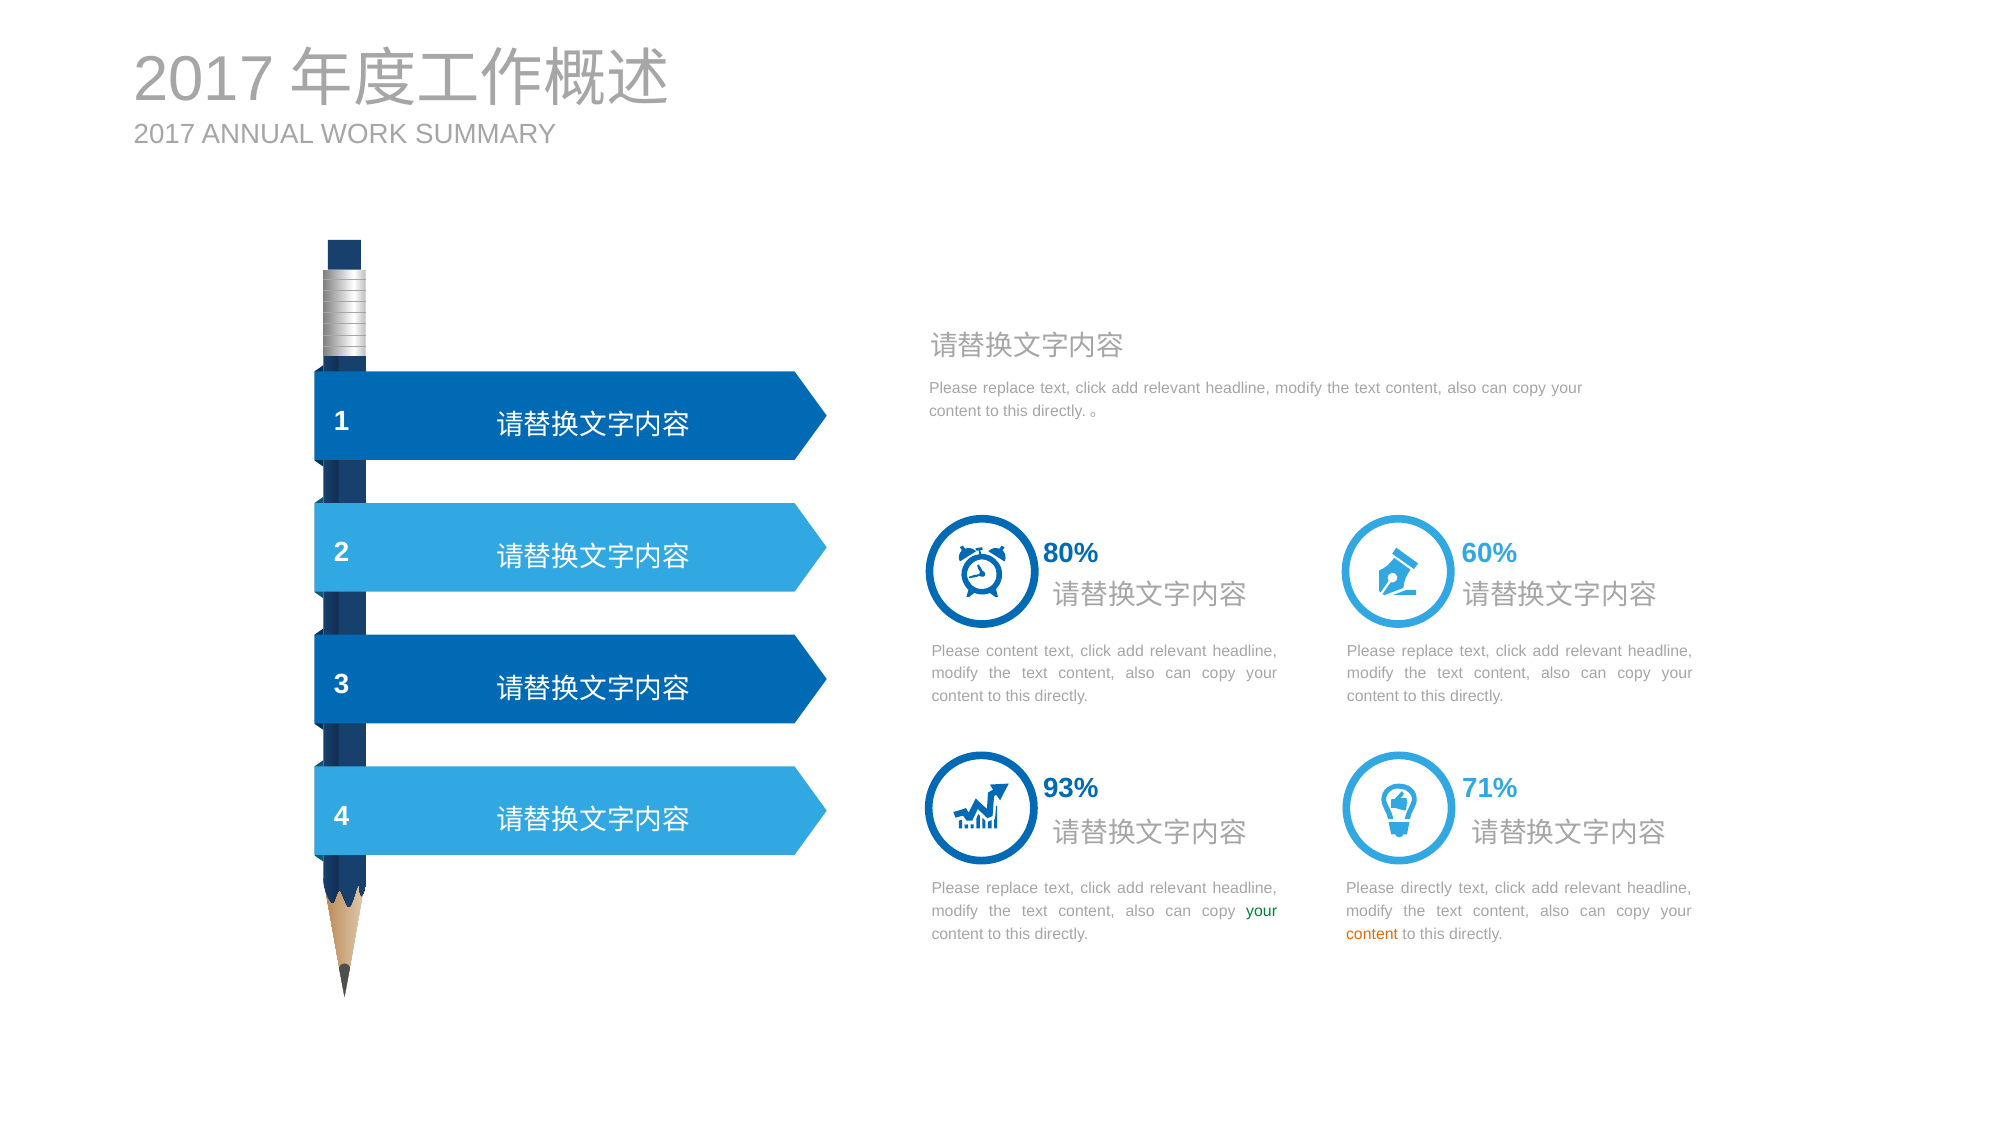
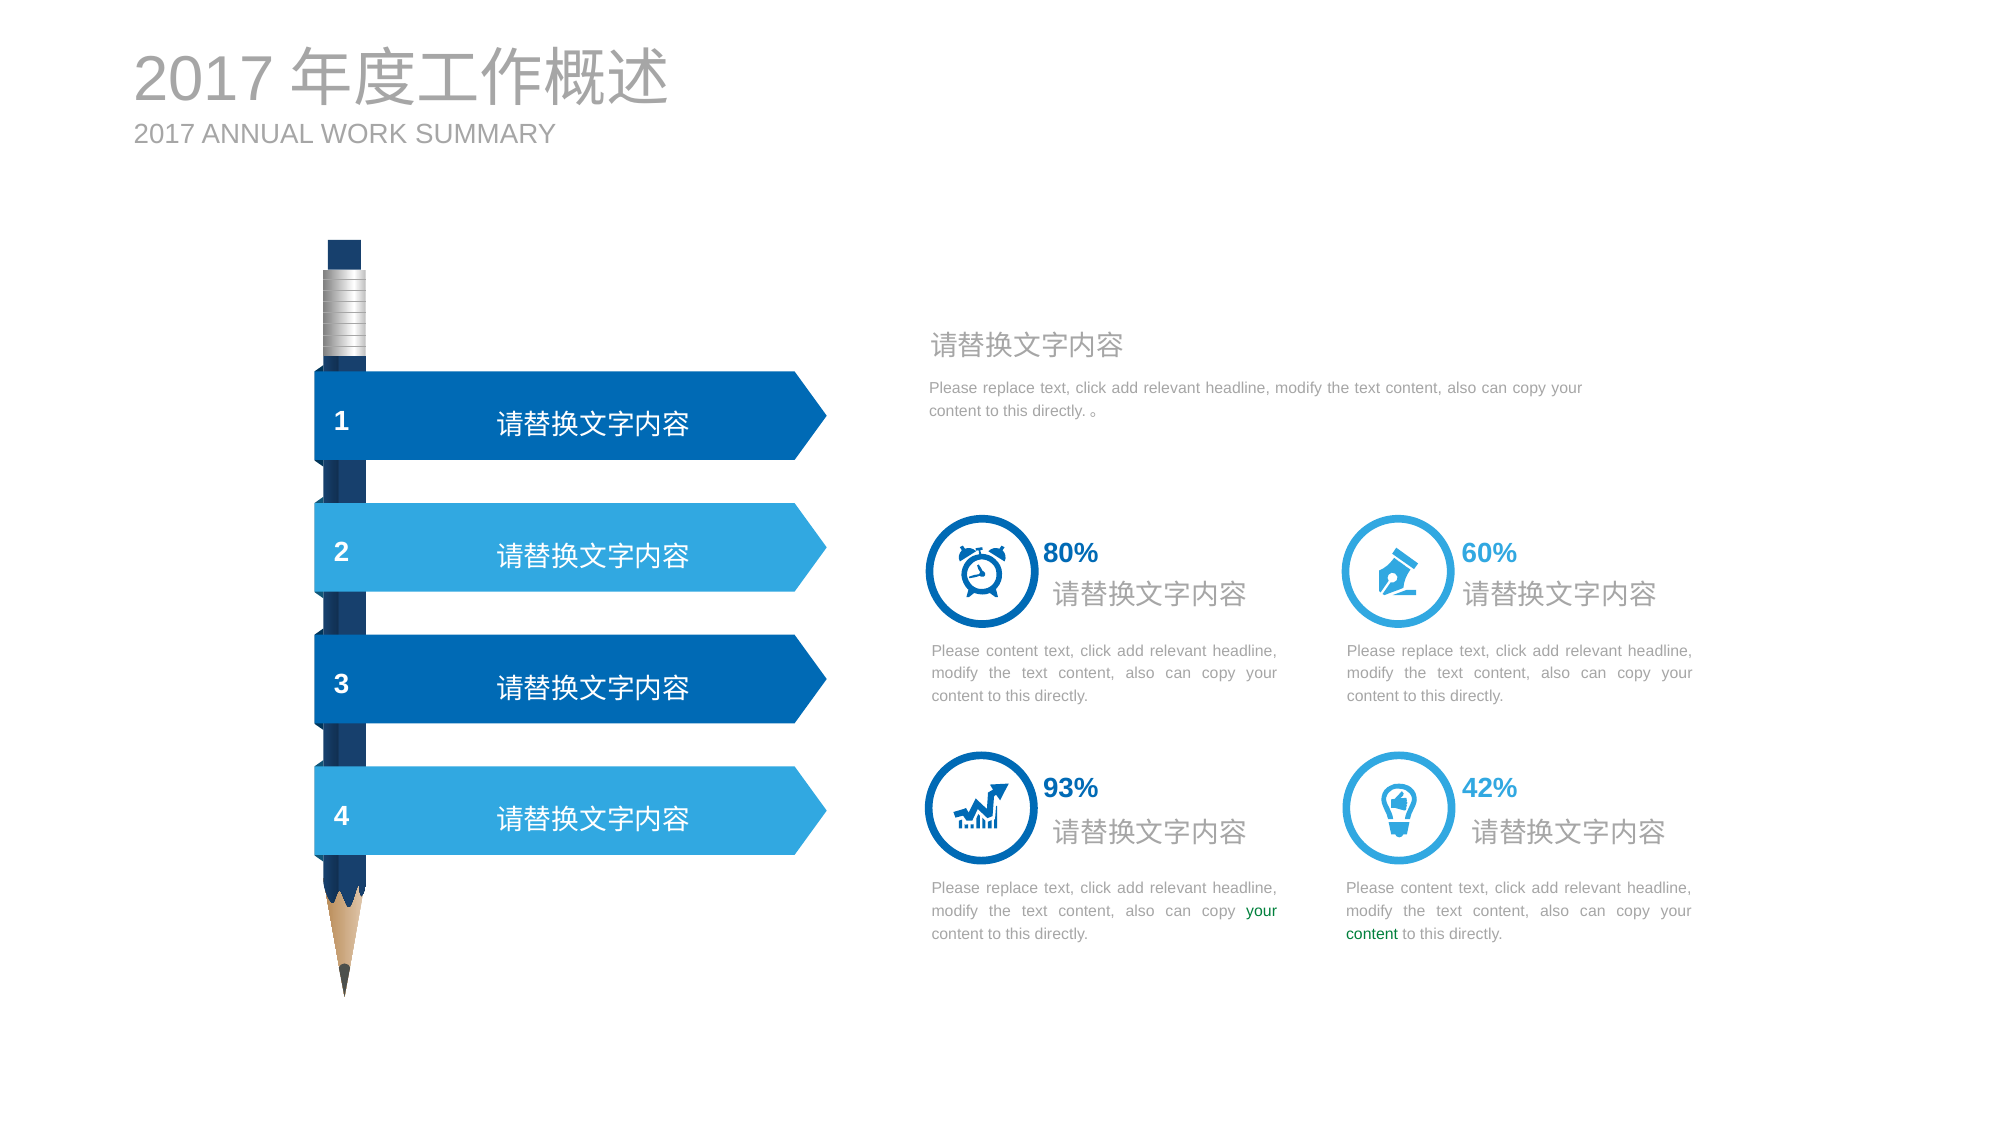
71%: 71% -> 42%
directly at (1427, 888): directly -> content
content at (1372, 934) colour: orange -> green
